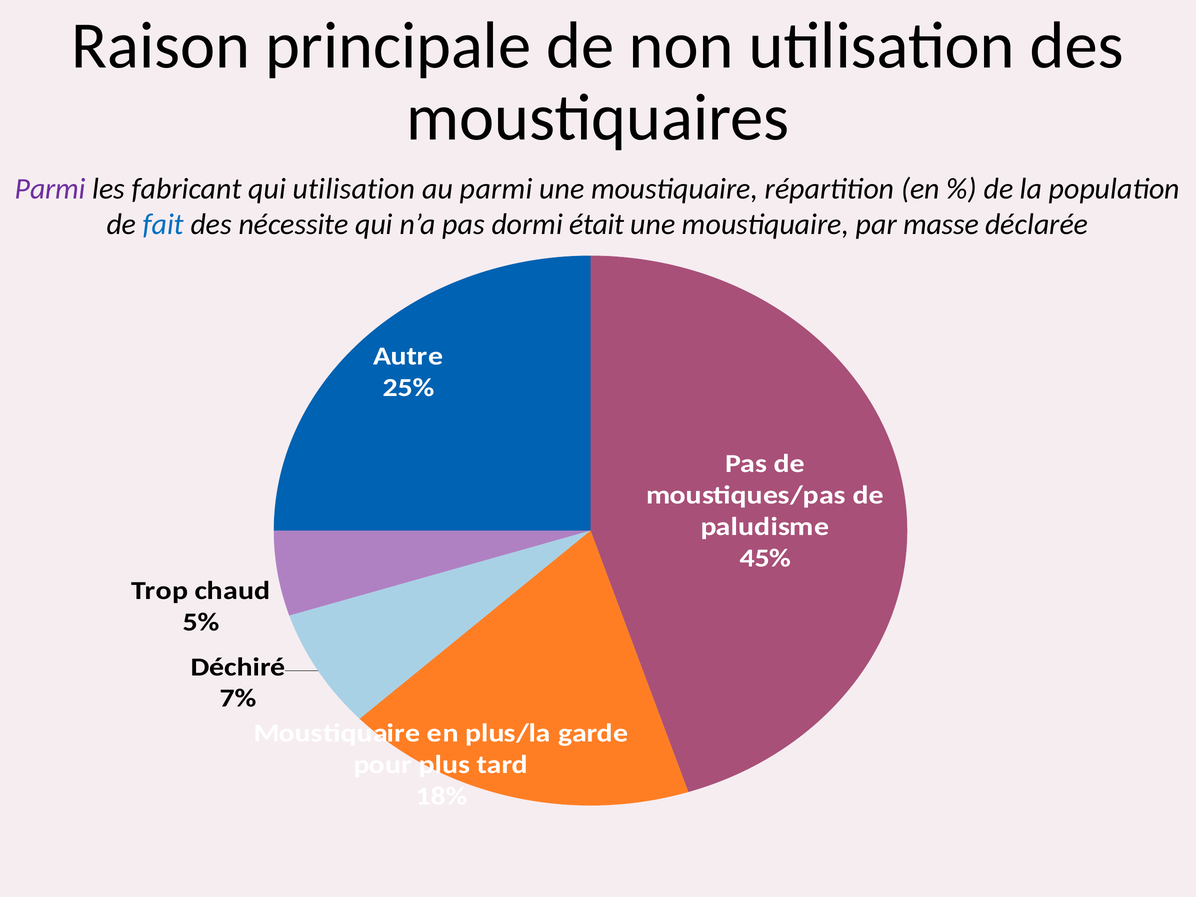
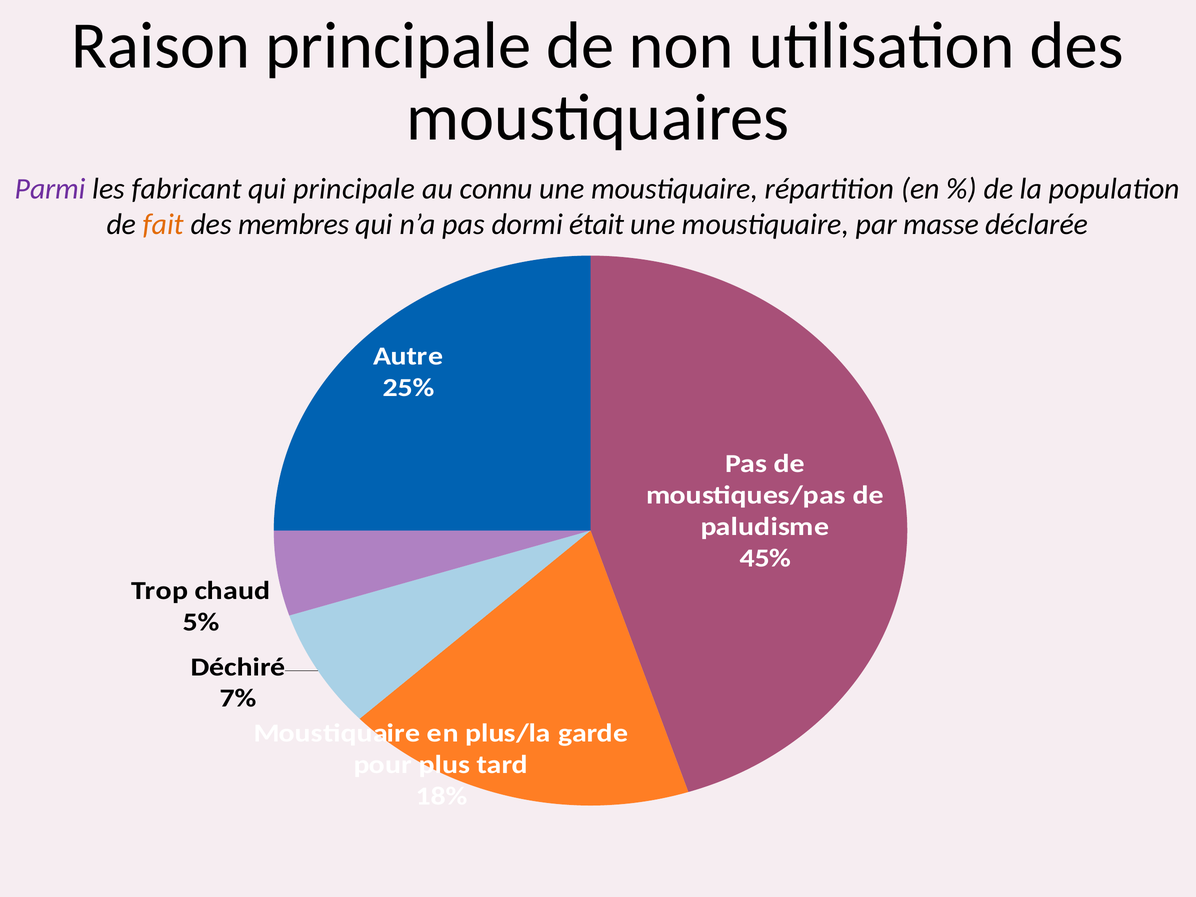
qui utilisation: utilisation -> principale
au parmi: parmi -> connu
fait colour: blue -> orange
nécessite: nécessite -> membres
